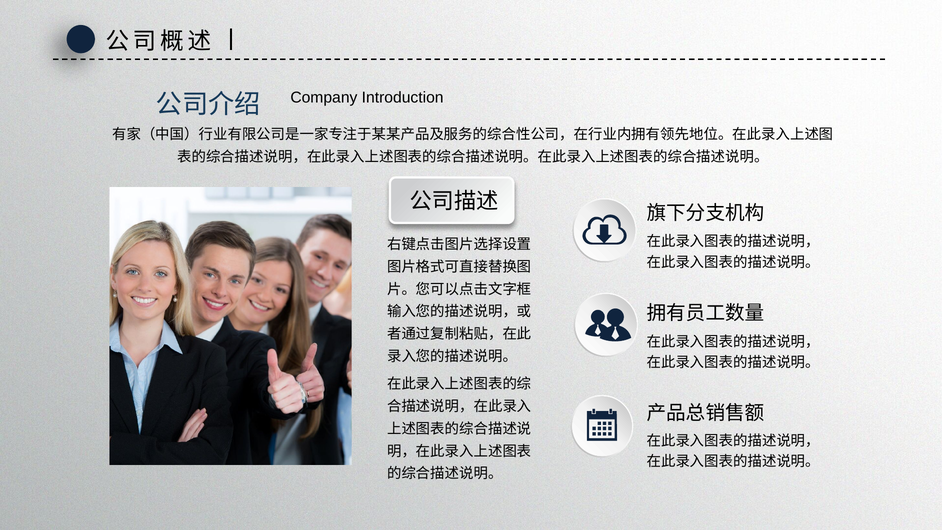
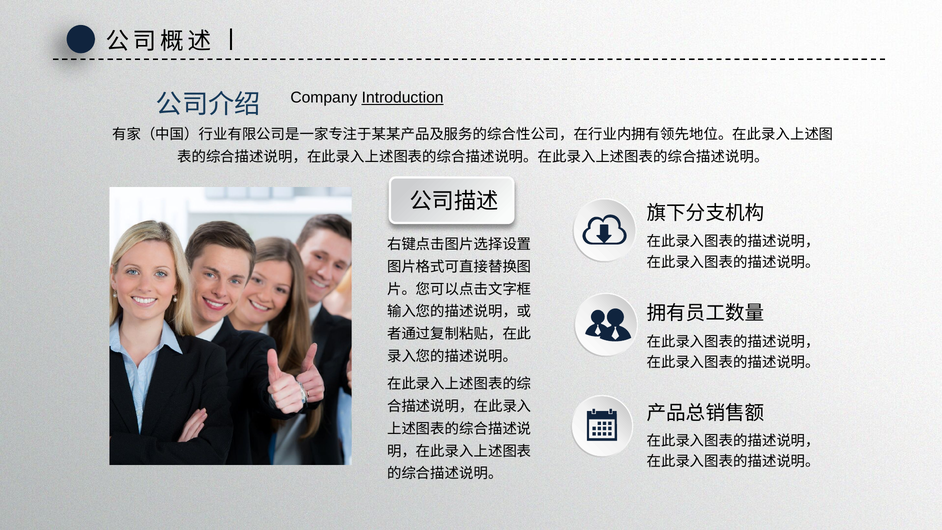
Introduction underline: none -> present
